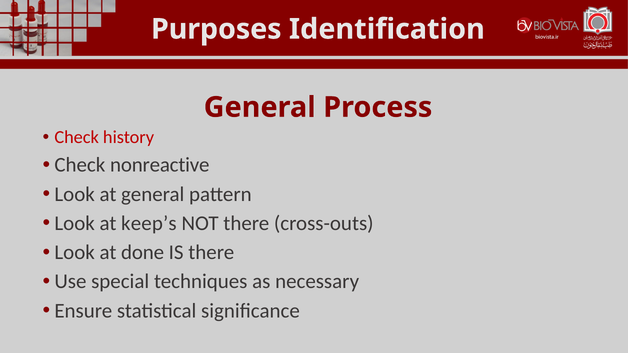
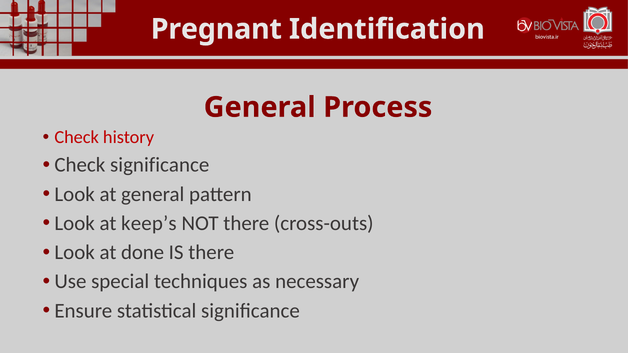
Purposes: Purposes -> Pregnant
Check nonreactive: nonreactive -> significance
